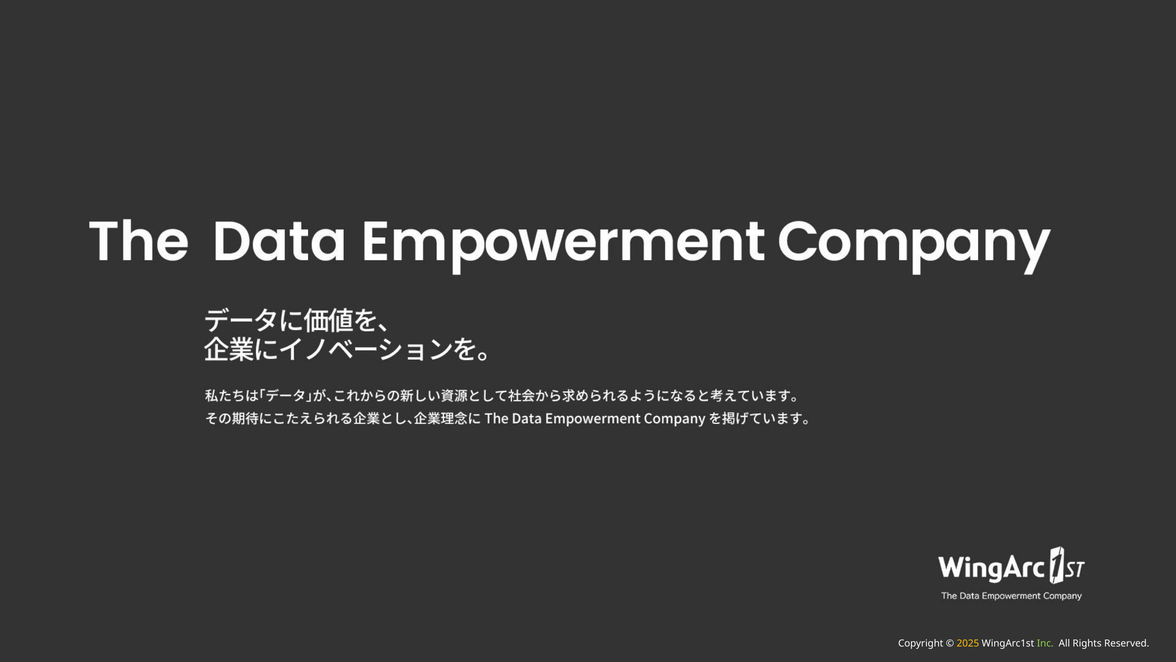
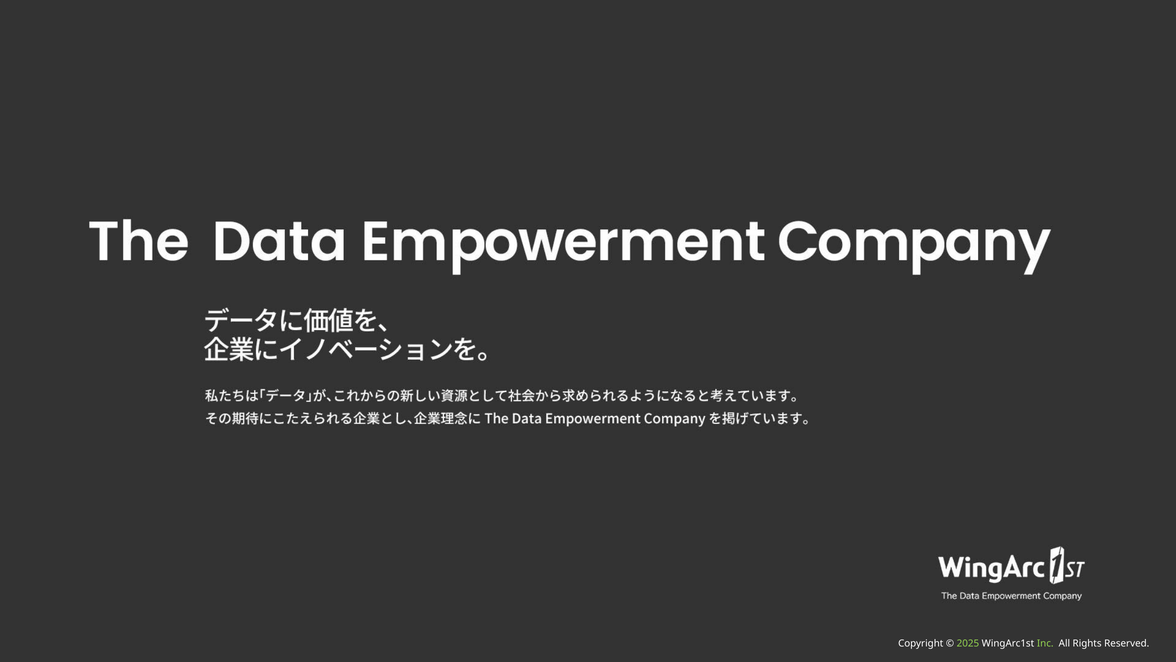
2025 colour: yellow -> light green
